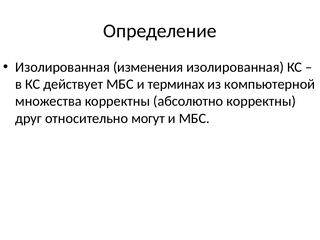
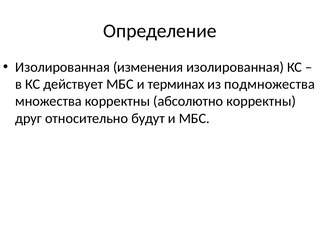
компьютерной: компьютерной -> подмножества
могут: могут -> будут
